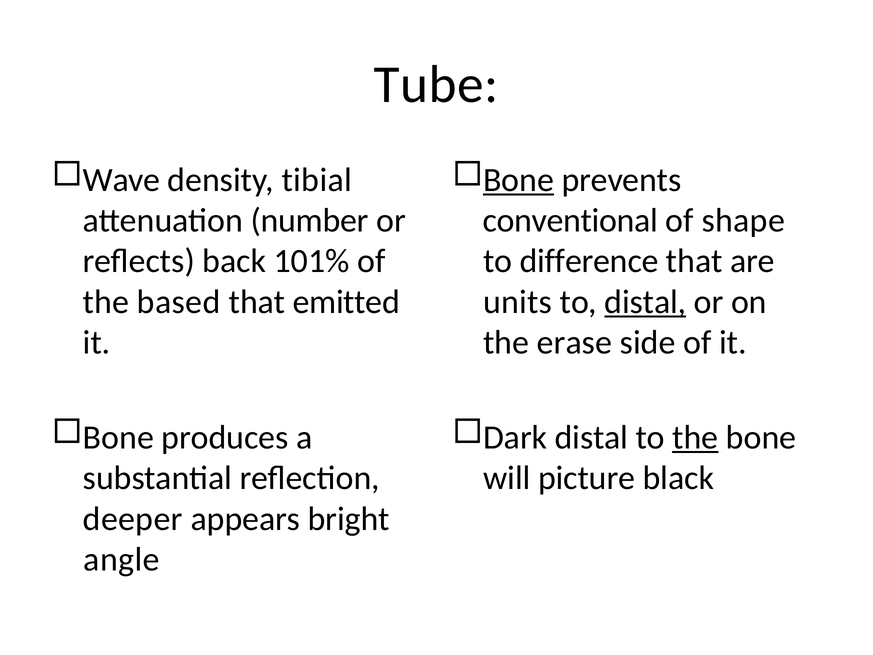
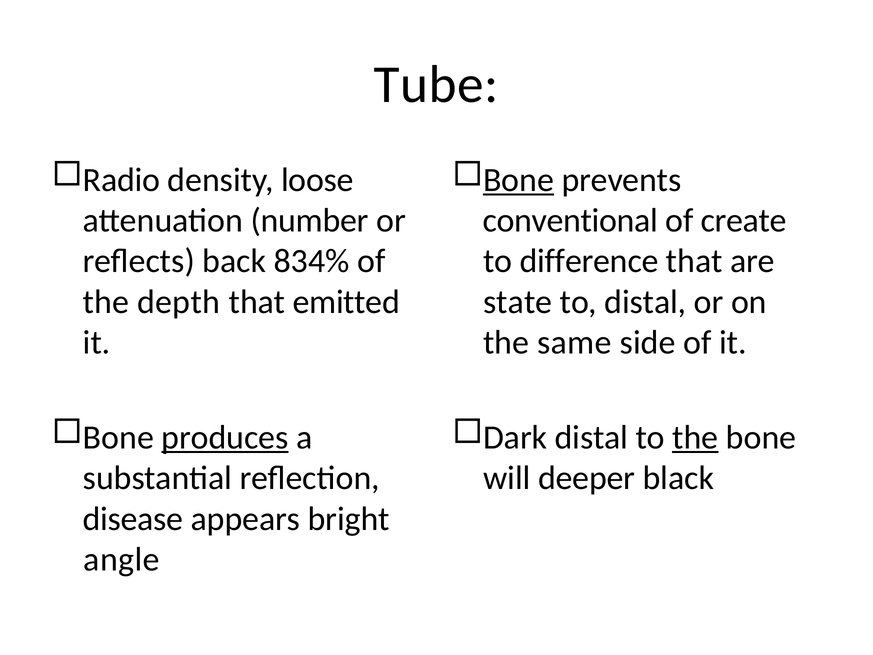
Wave: Wave -> Radio
tibial: tibial -> loose
shape: shape -> create
101%: 101% -> 834%
based: based -> depth
units: units -> state
distal at (645, 302) underline: present -> none
erase: erase -> same
produces underline: none -> present
picture: picture -> deeper
deeper: deeper -> disease
